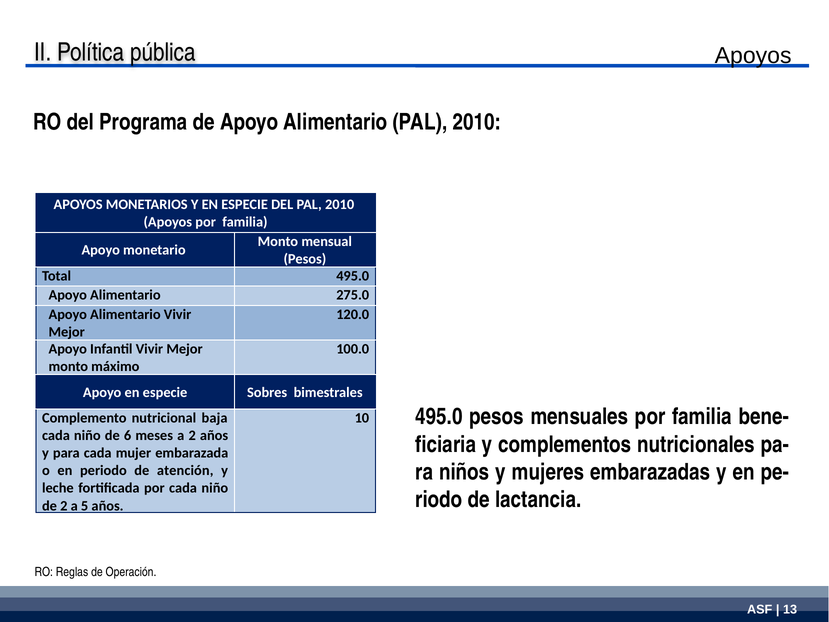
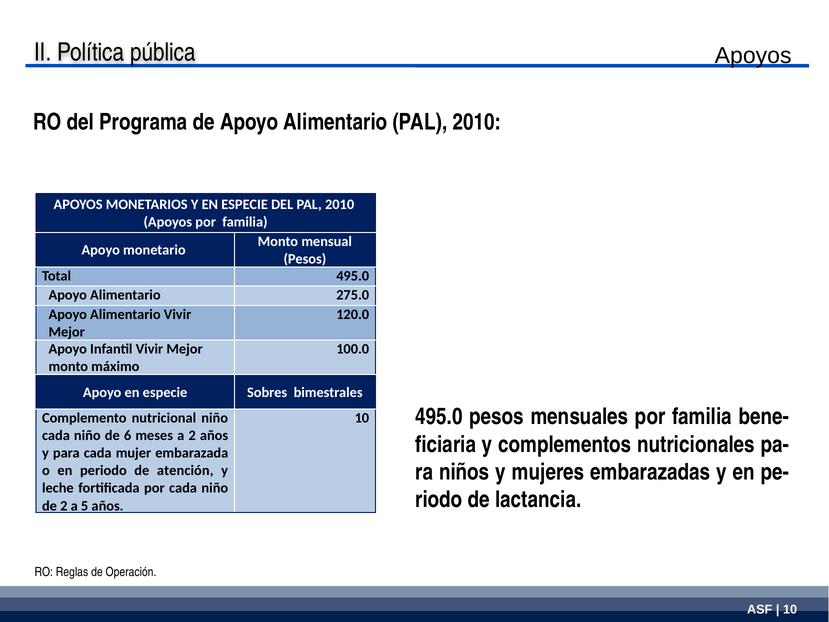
nutricional baja: baja -> niño
13 at (790, 609): 13 -> 10
